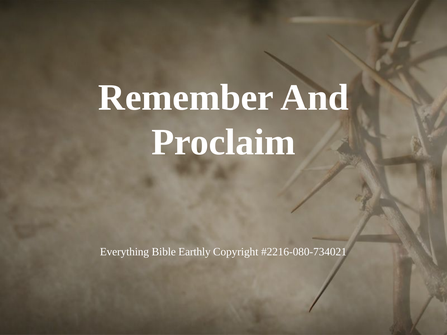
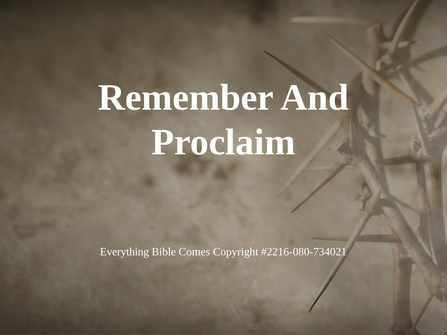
Earthly: Earthly -> Comes
